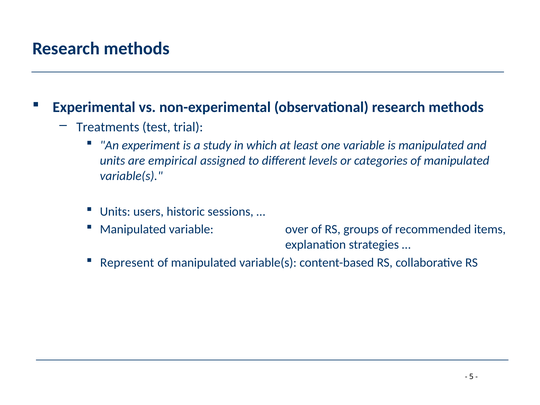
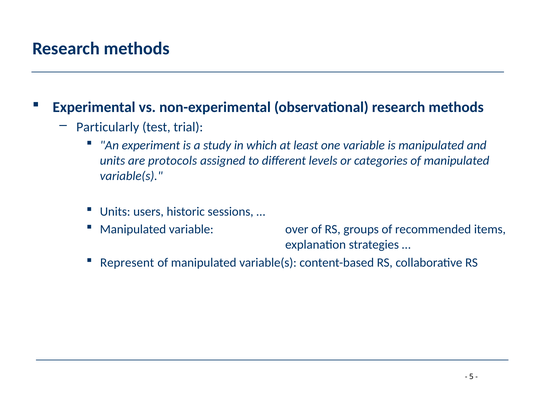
Treatments: Treatments -> Particularly
empirical: empirical -> protocols
